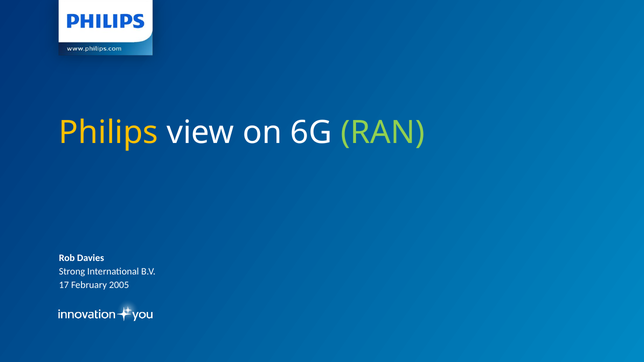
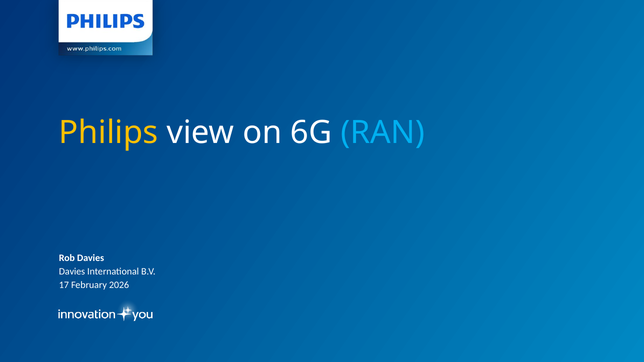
RAN colour: light green -> light blue
Strong at (72, 272): Strong -> Davies
2005: 2005 -> 2026
